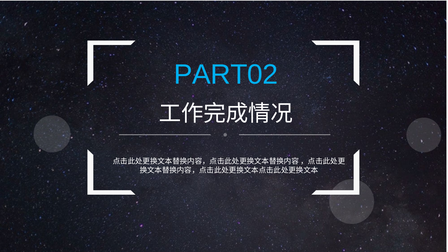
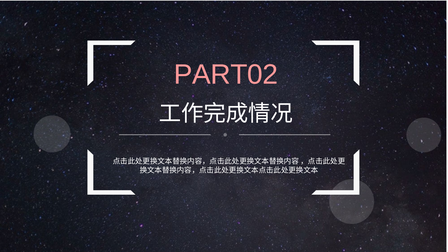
PART02 colour: light blue -> pink
